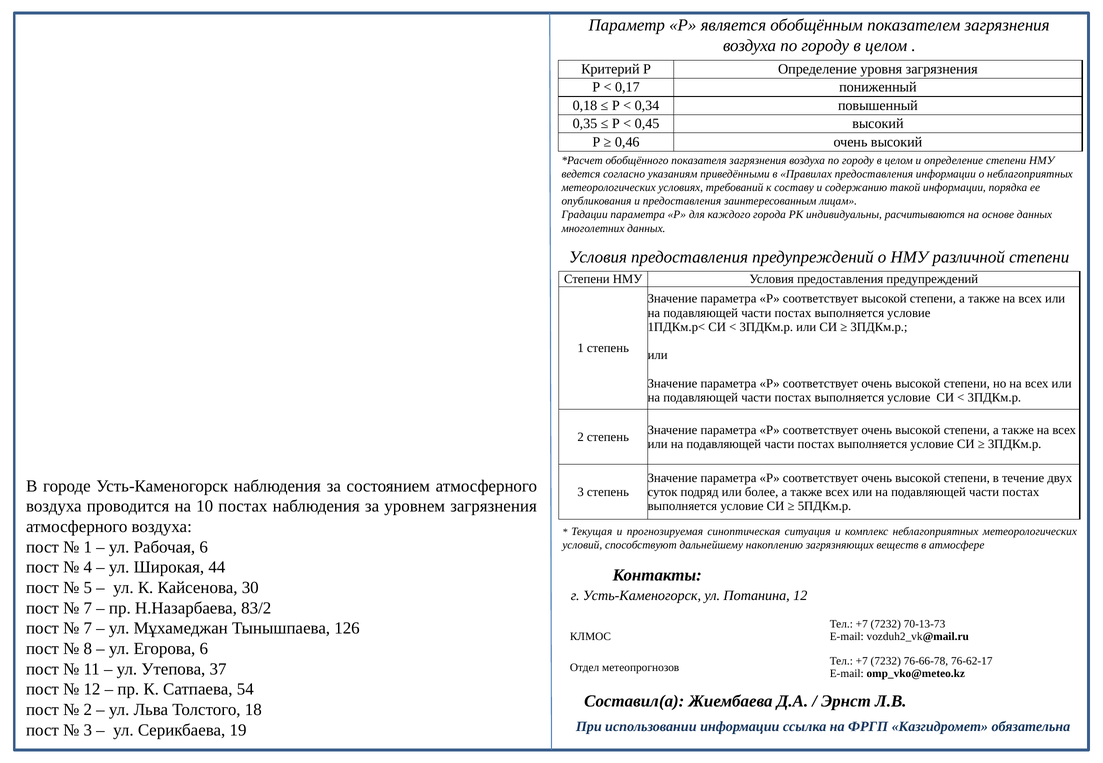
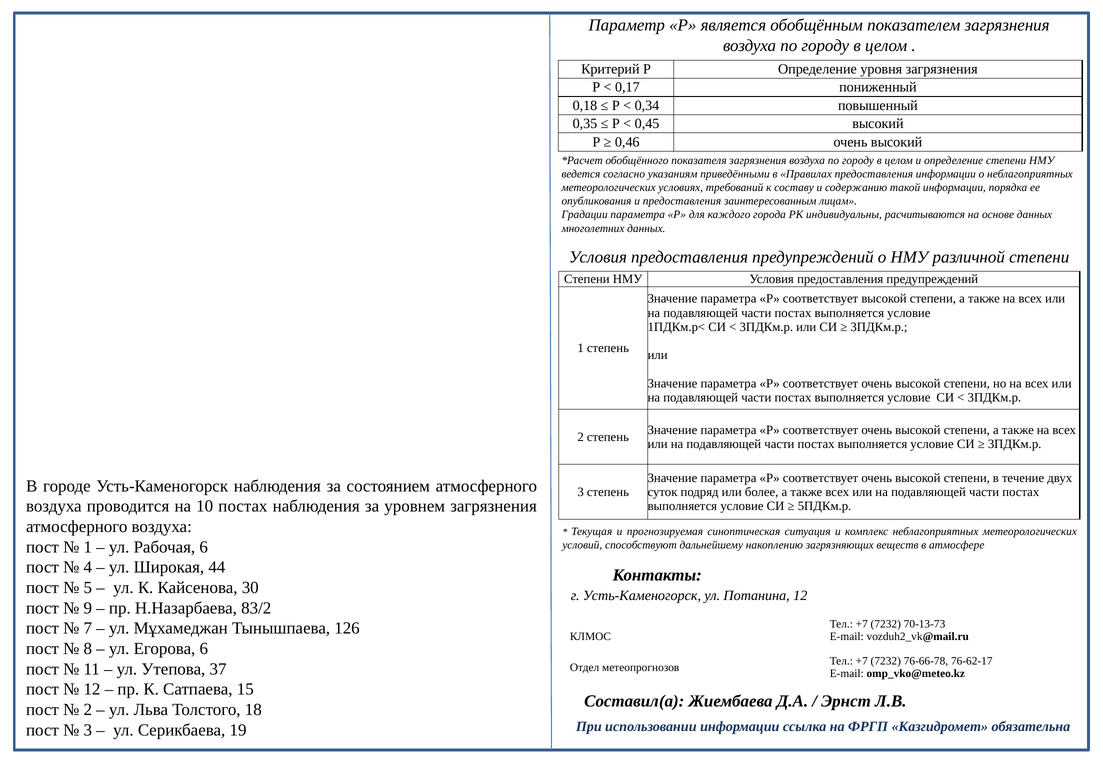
7 at (88, 608): 7 -> 9
54: 54 -> 15
